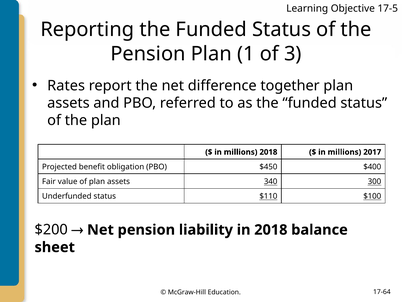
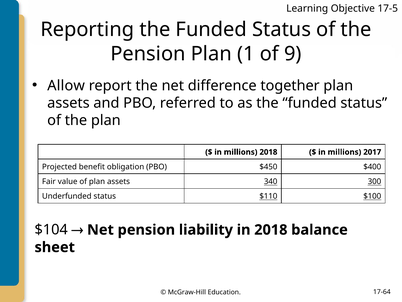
3: 3 -> 9
Rates: Rates -> Allow
$200: $200 -> $104
